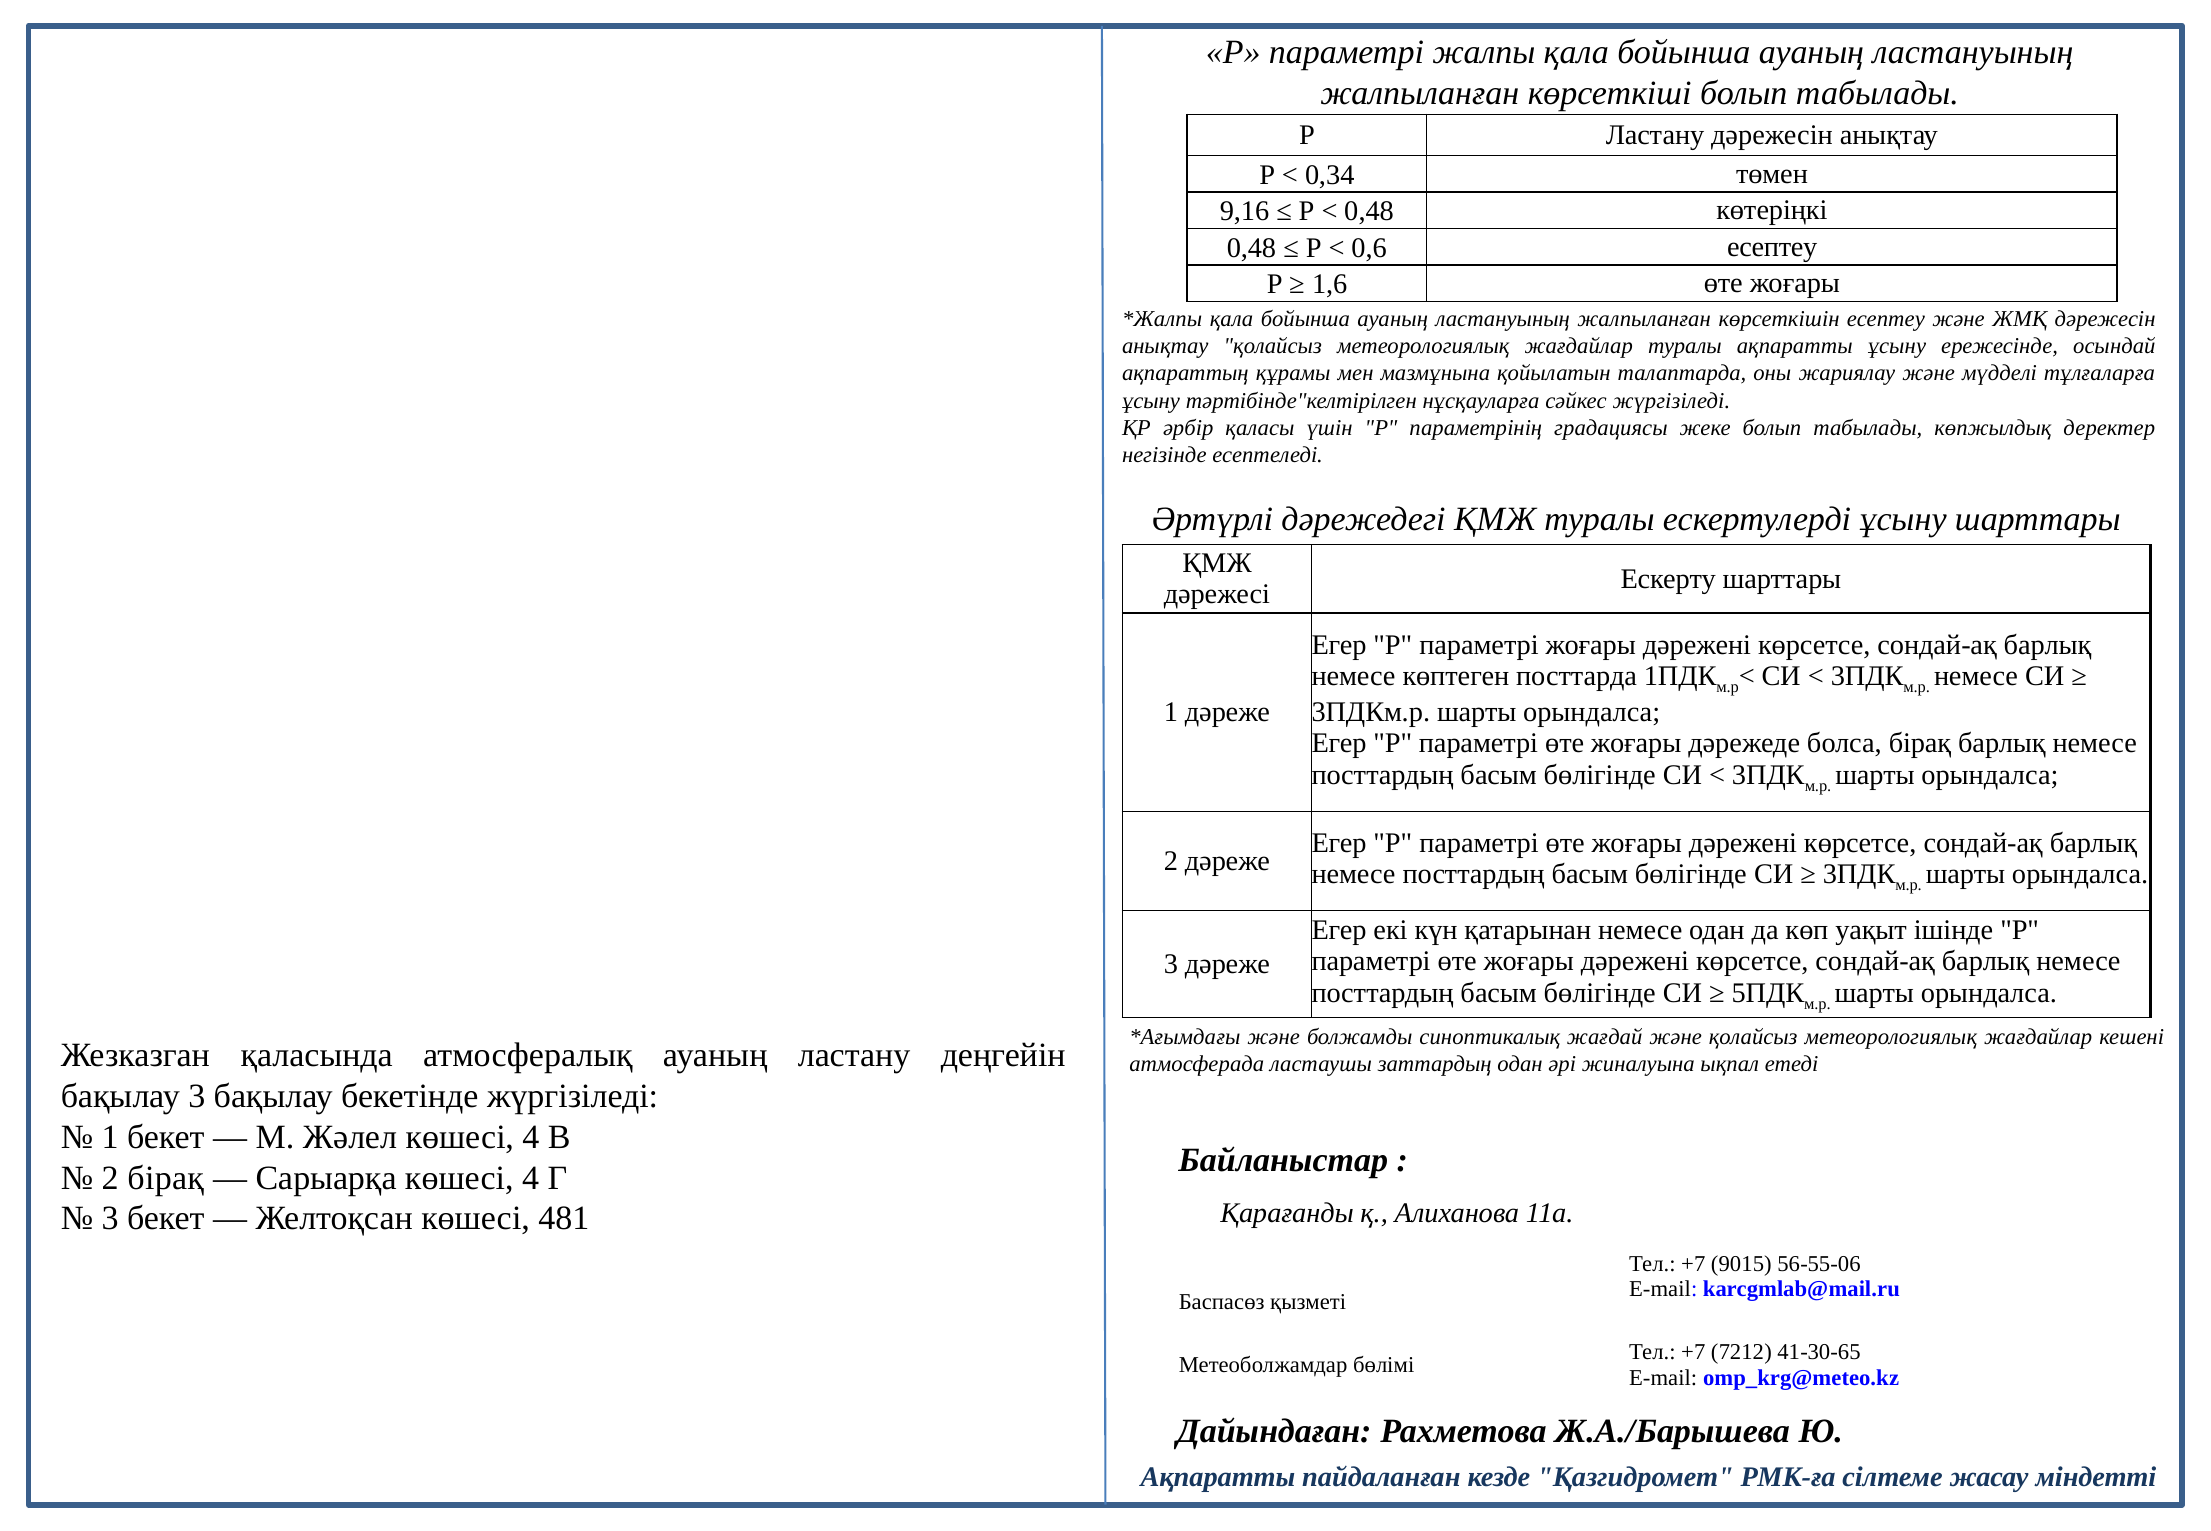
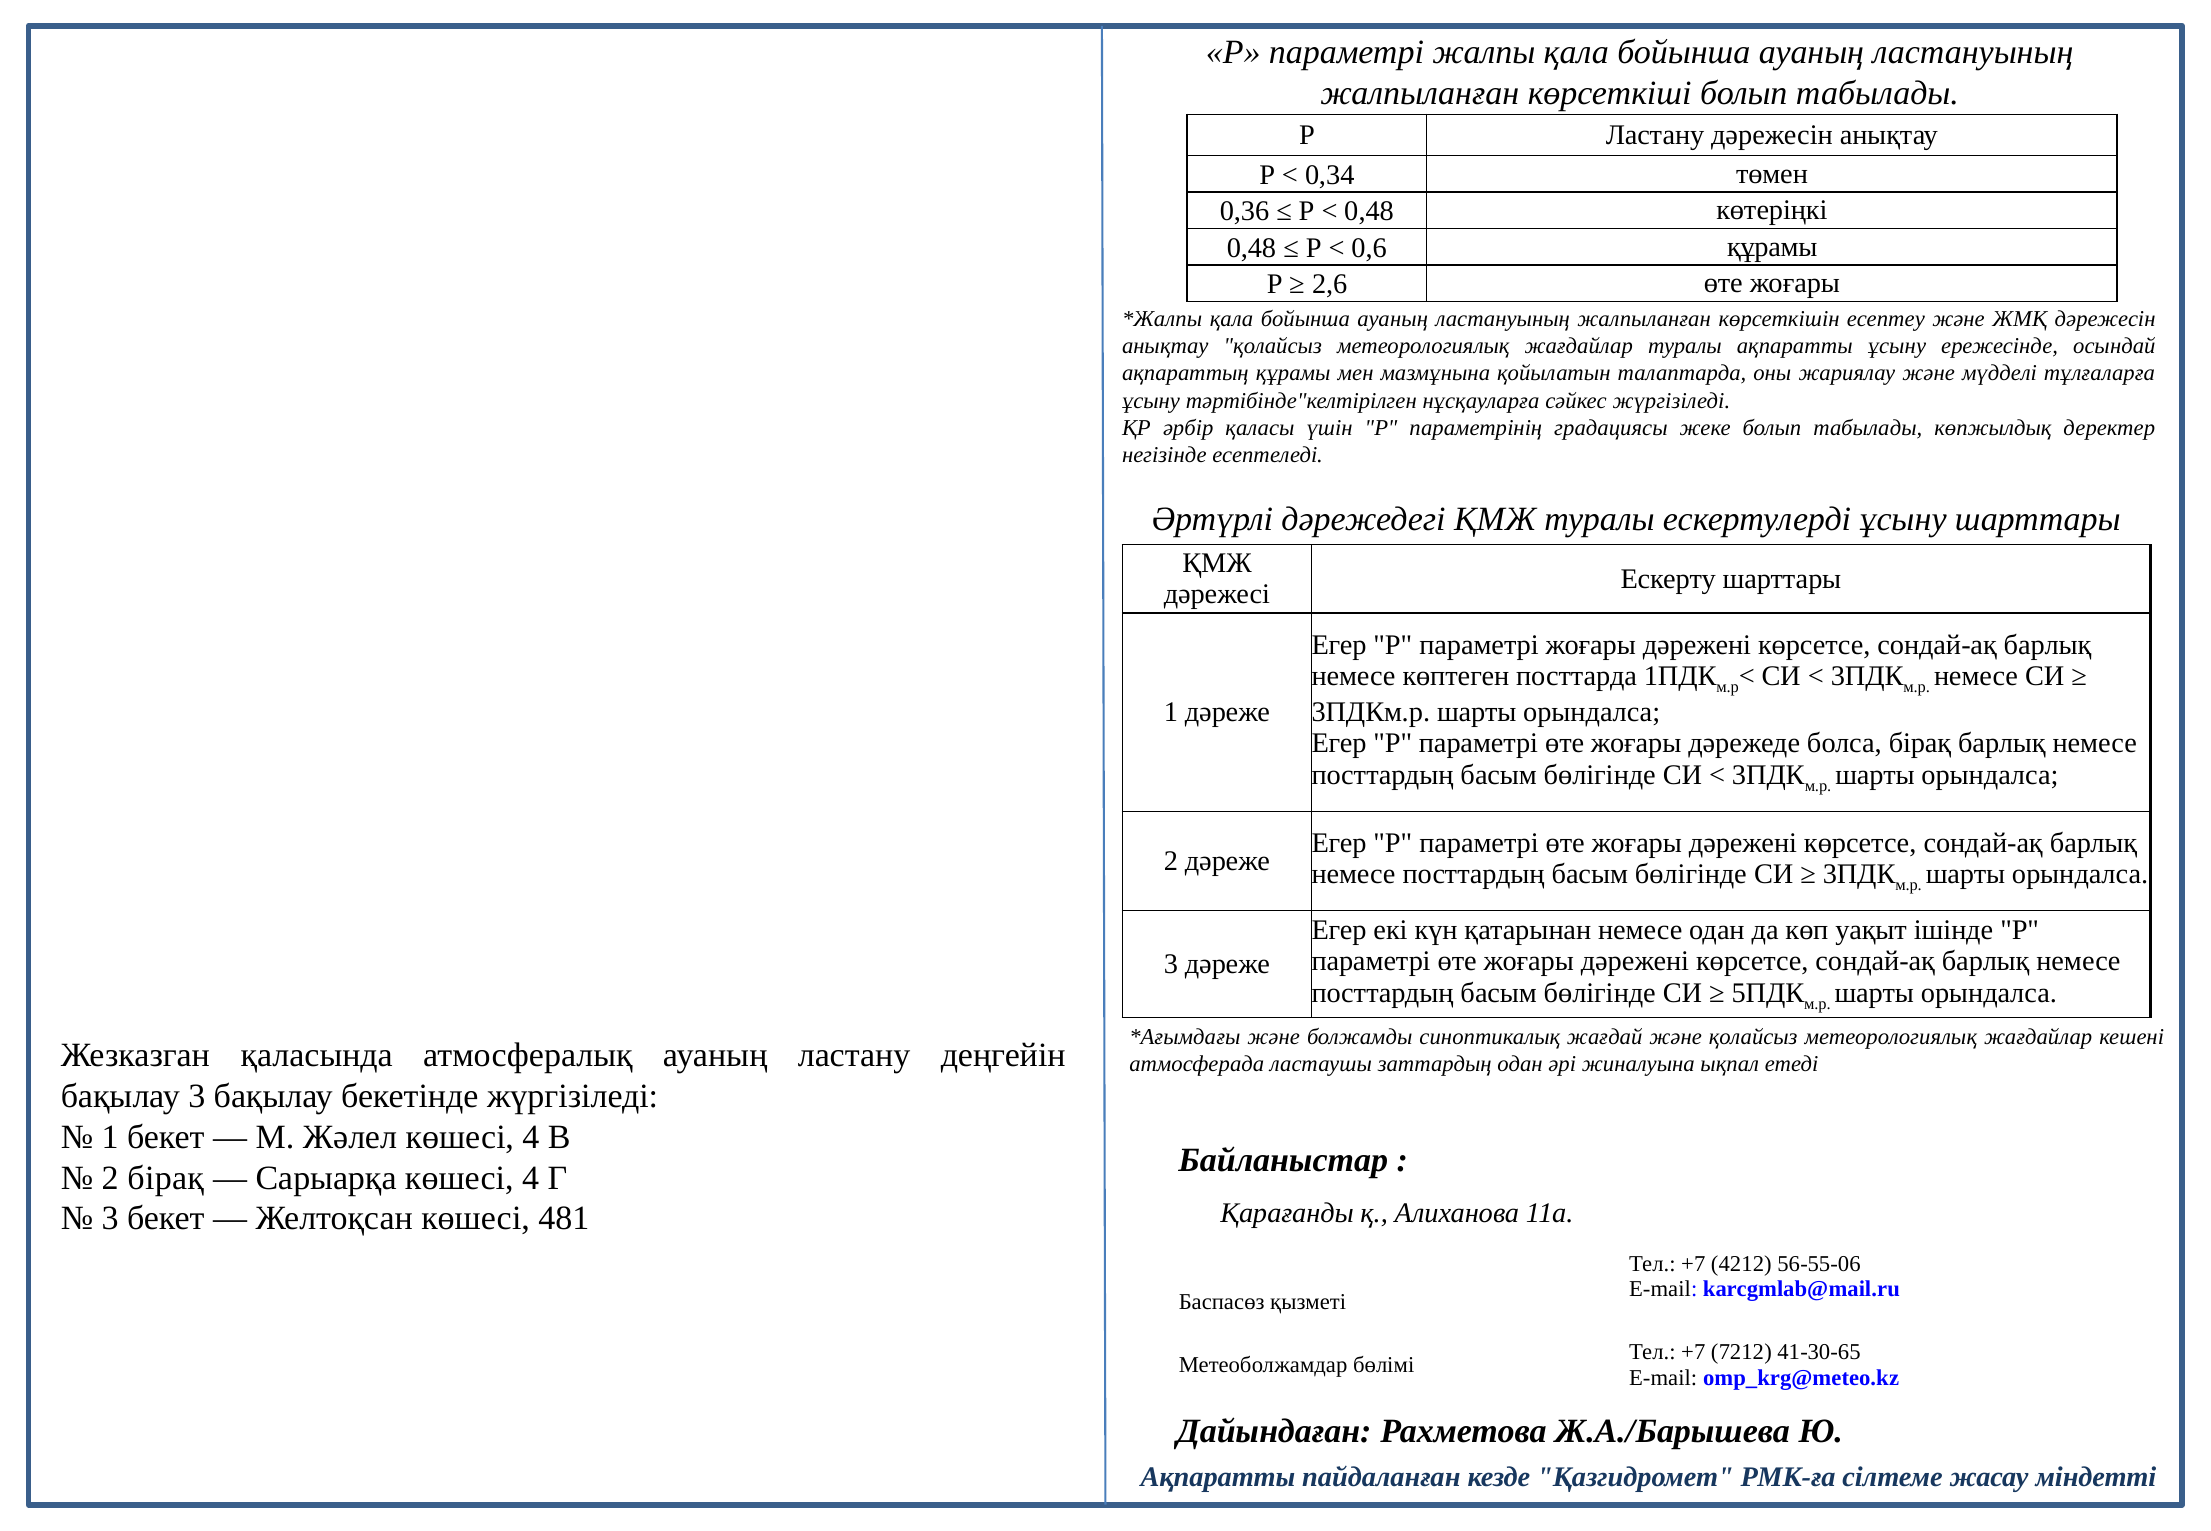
9,16: 9,16 -> 0,36
0,6 есептеу: есептеу -> құрамы
1,6: 1,6 -> 2,6
9015: 9015 -> 4212
